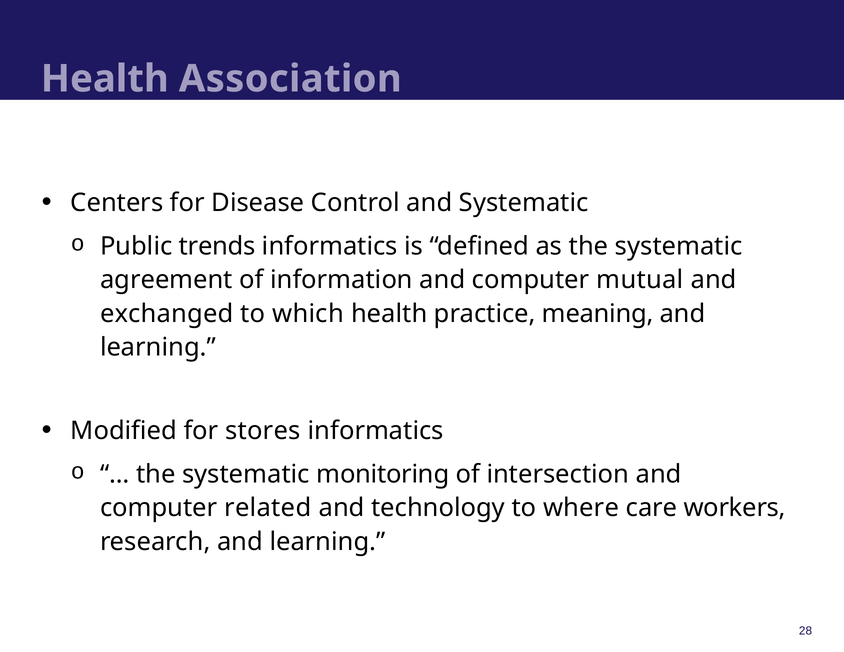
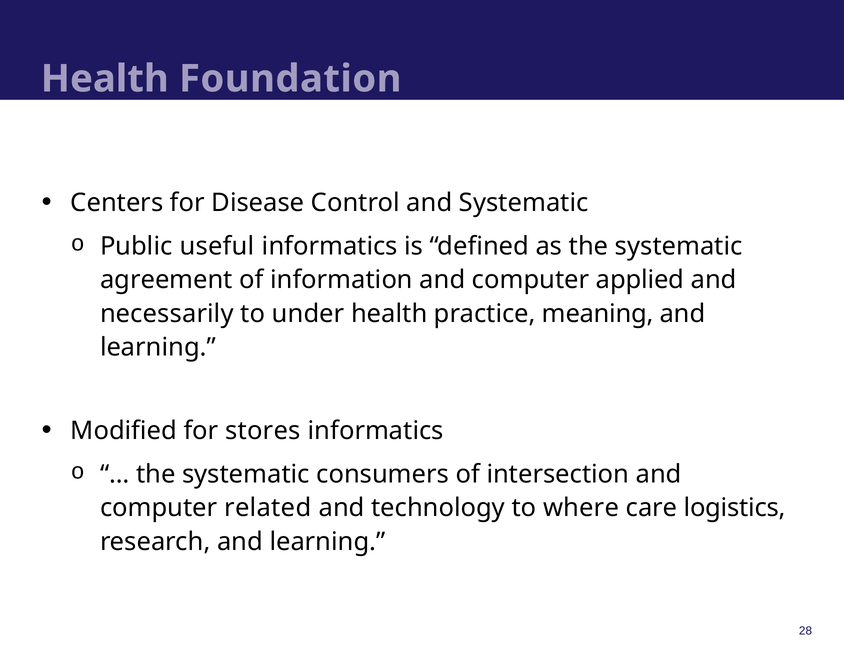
Association: Association -> Foundation
trends: trends -> useful
mutual: mutual -> applied
exchanged: exchanged -> necessarily
which: which -> under
monitoring: monitoring -> consumers
workers: workers -> logistics
